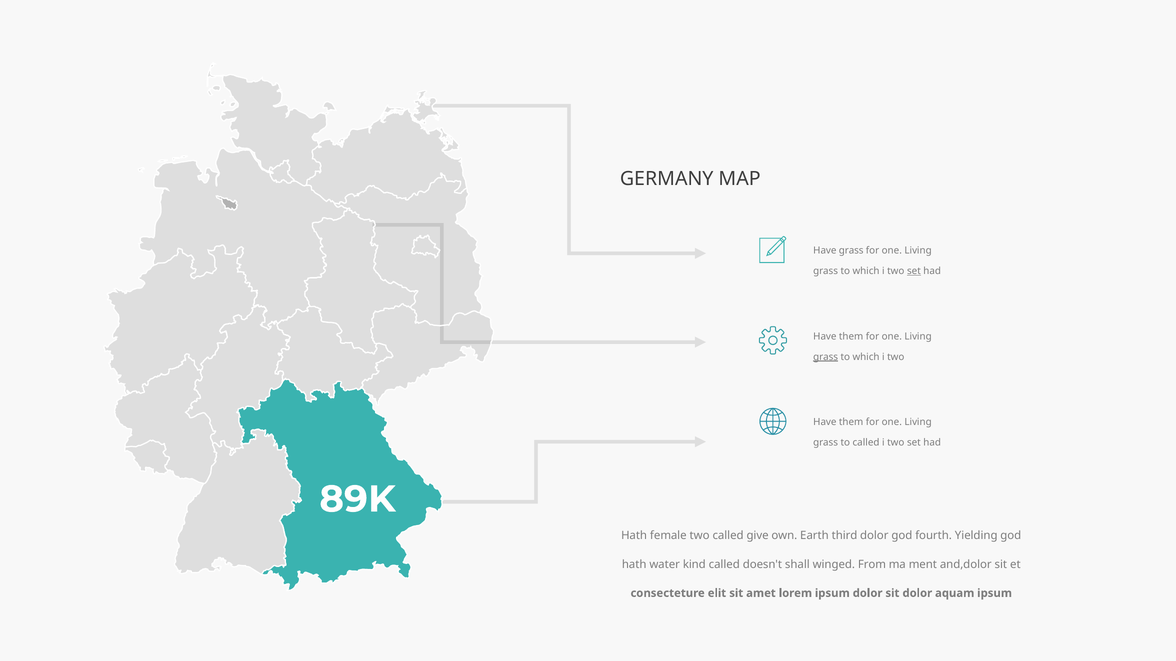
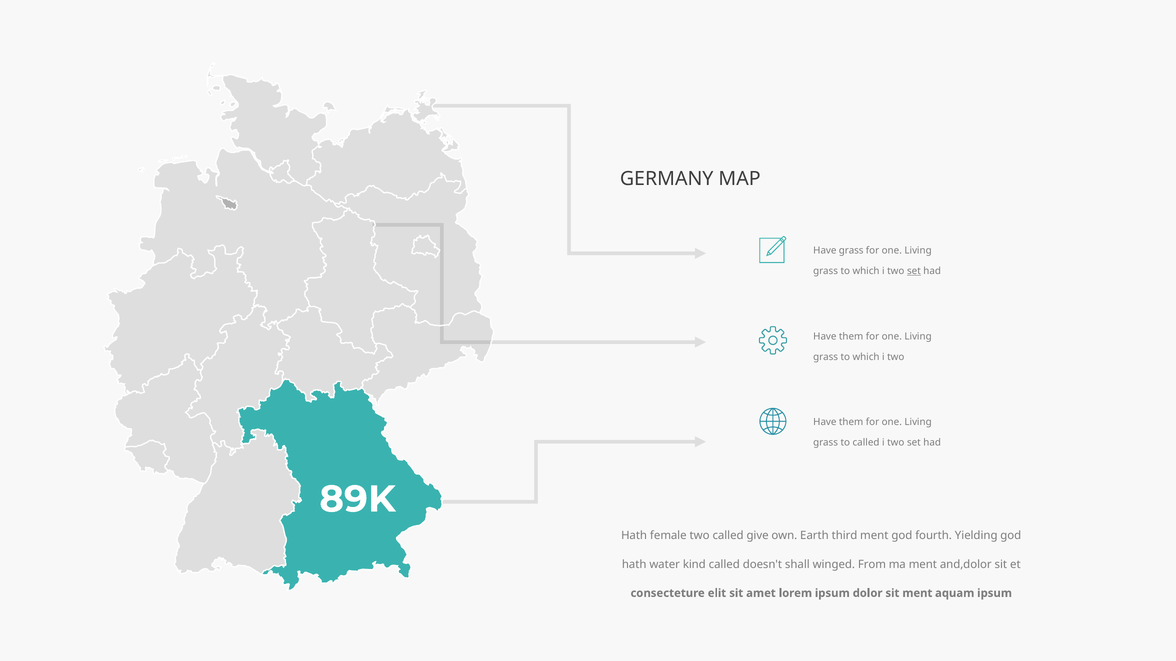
grass at (826, 357) underline: present -> none
third dolor: dolor -> ment
sit dolor: dolor -> ment
